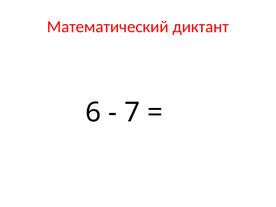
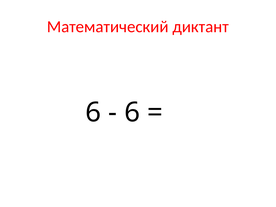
7 at (132, 112): 7 -> 6
